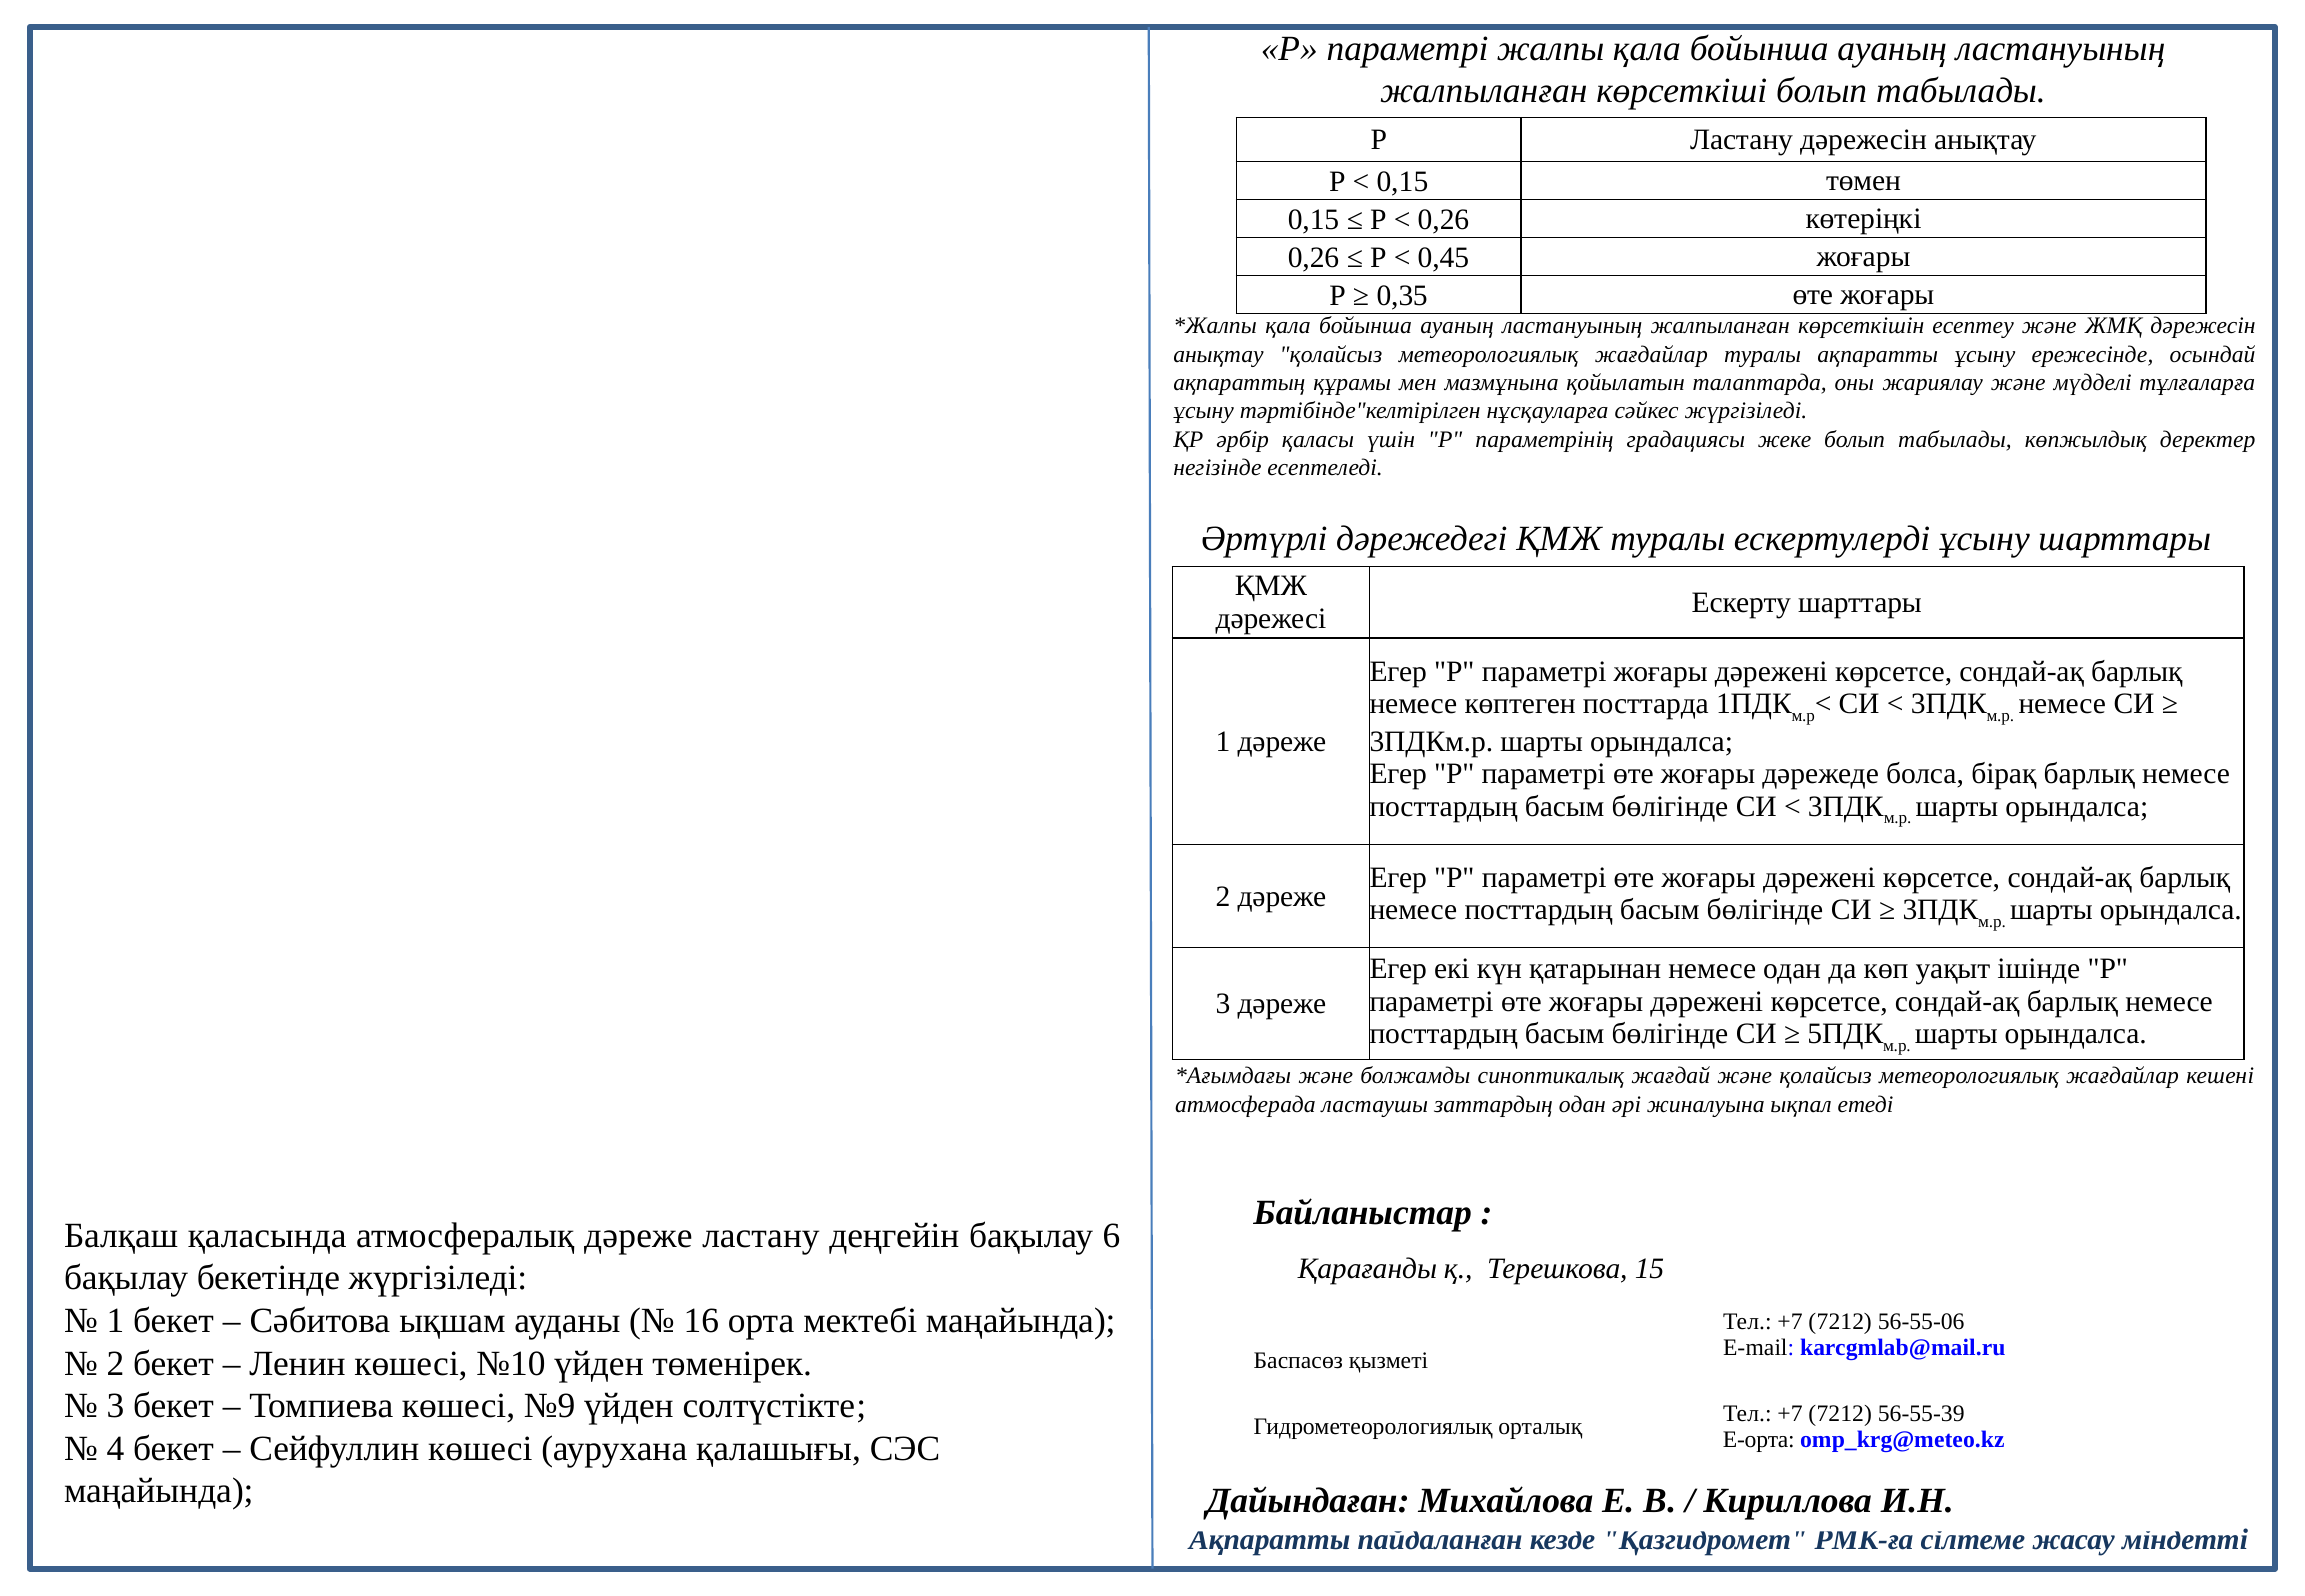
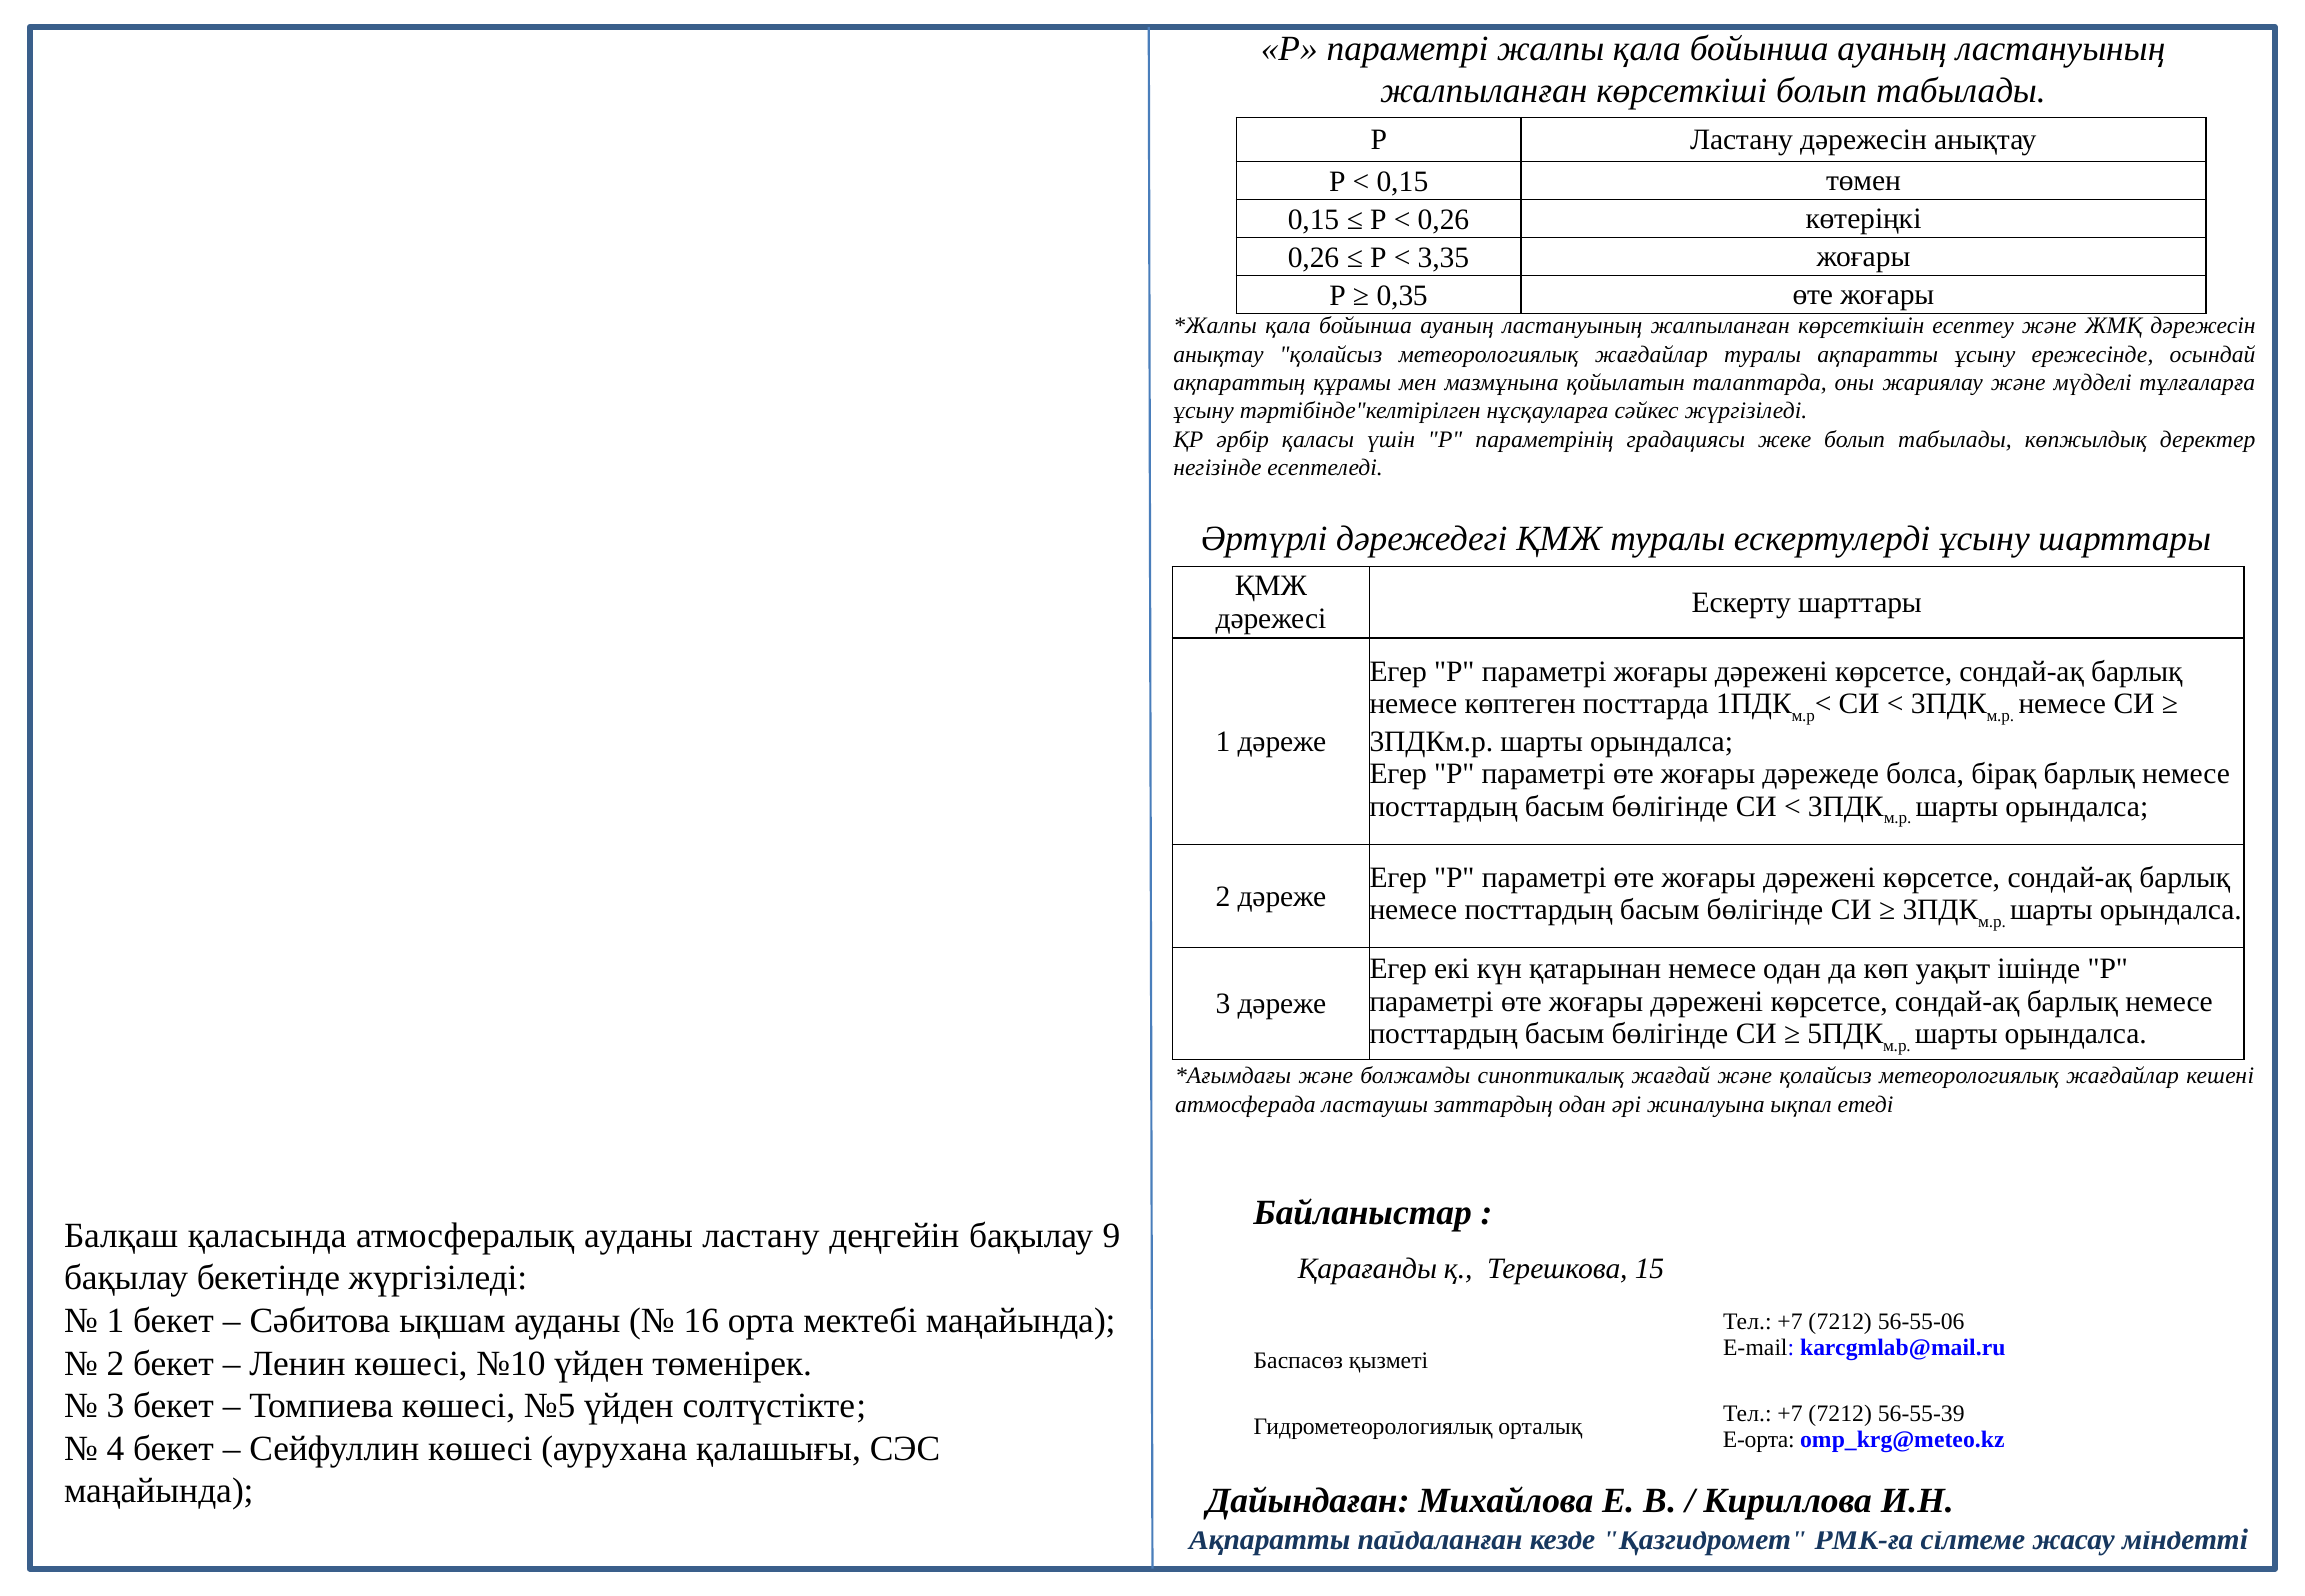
0,45: 0,45 -> 3,35
атмосфералық дәреже: дәреже -> ауданы
6: 6 -> 9
№9: №9 -> №5
